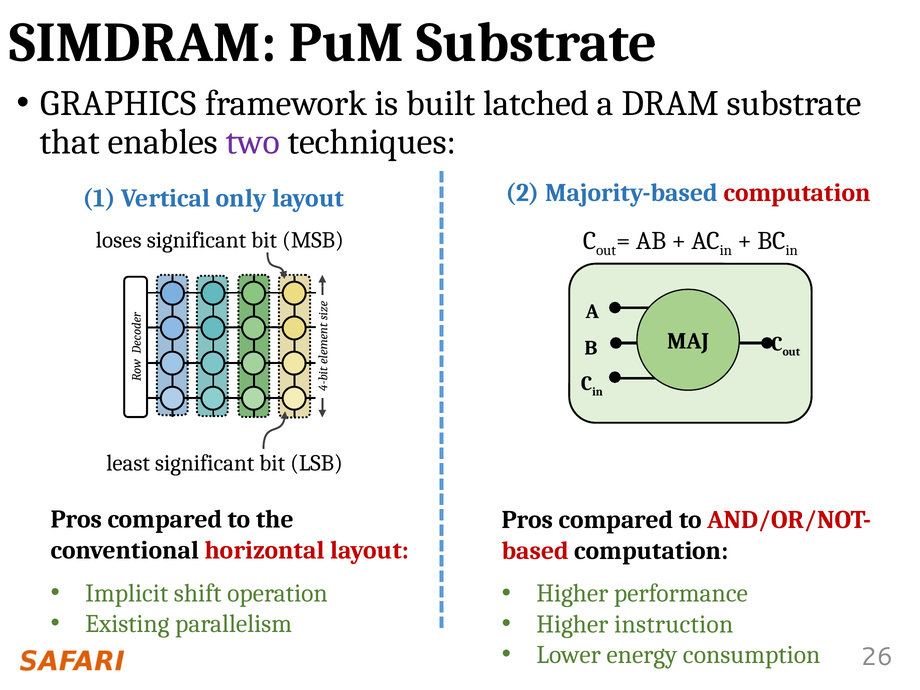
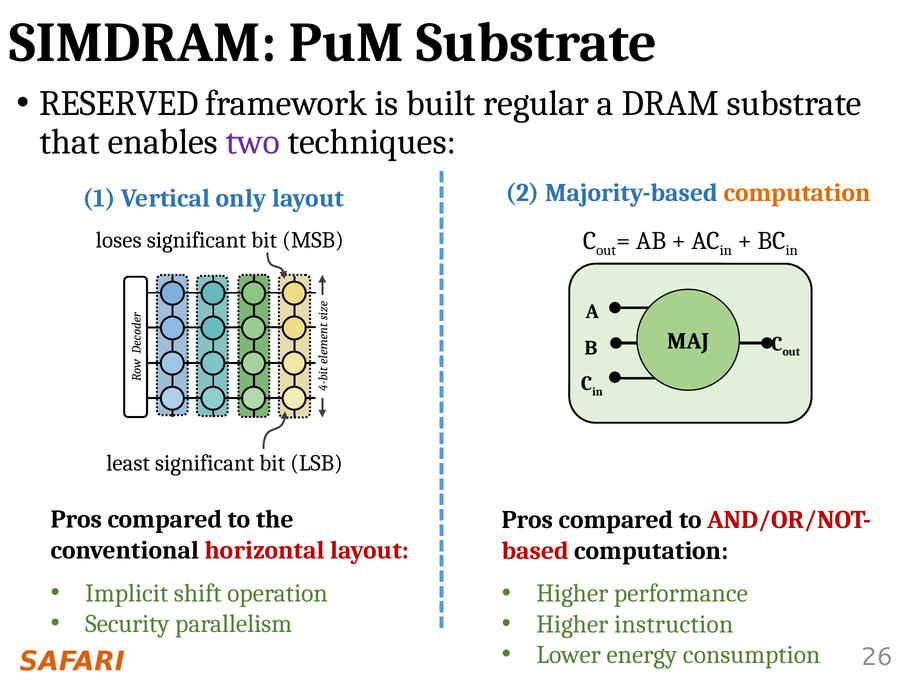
GRAPHICS: GRAPHICS -> RESERVED
latched: latched -> regular
computation at (797, 193) colour: red -> orange
Existing: Existing -> Security
